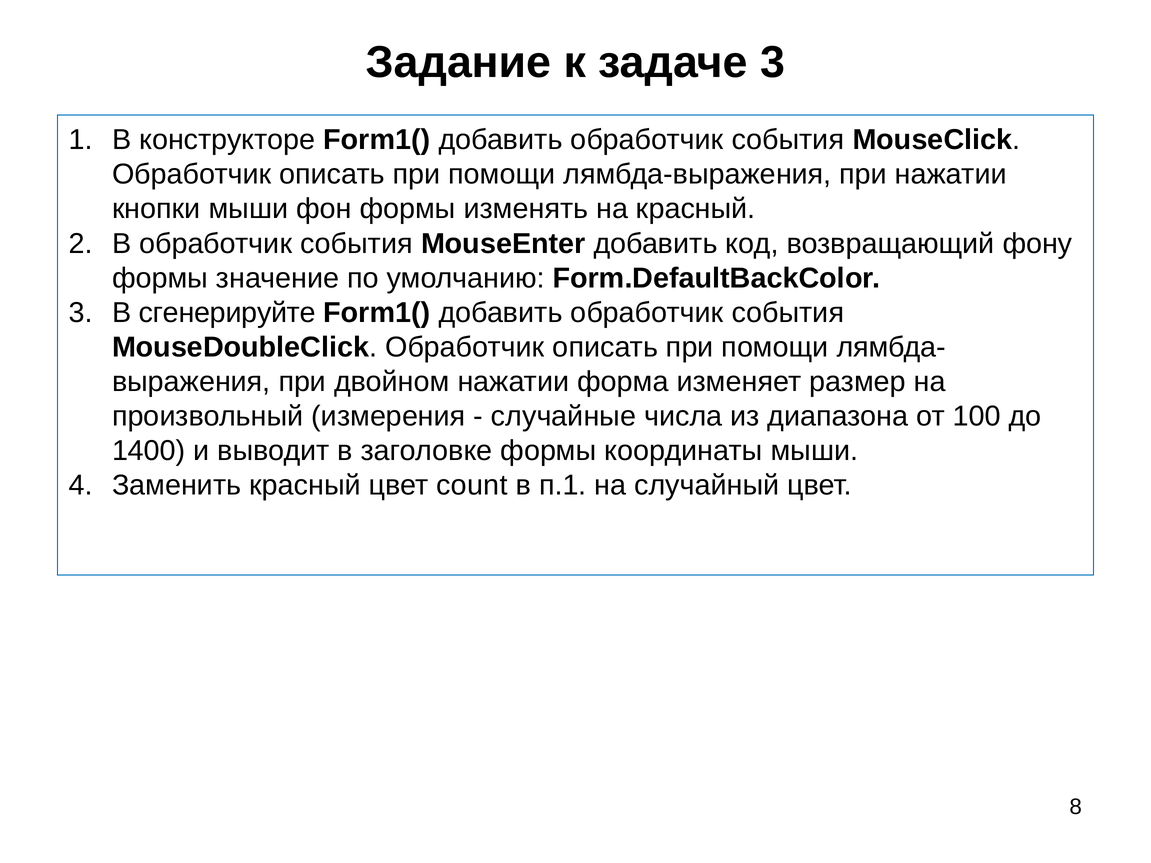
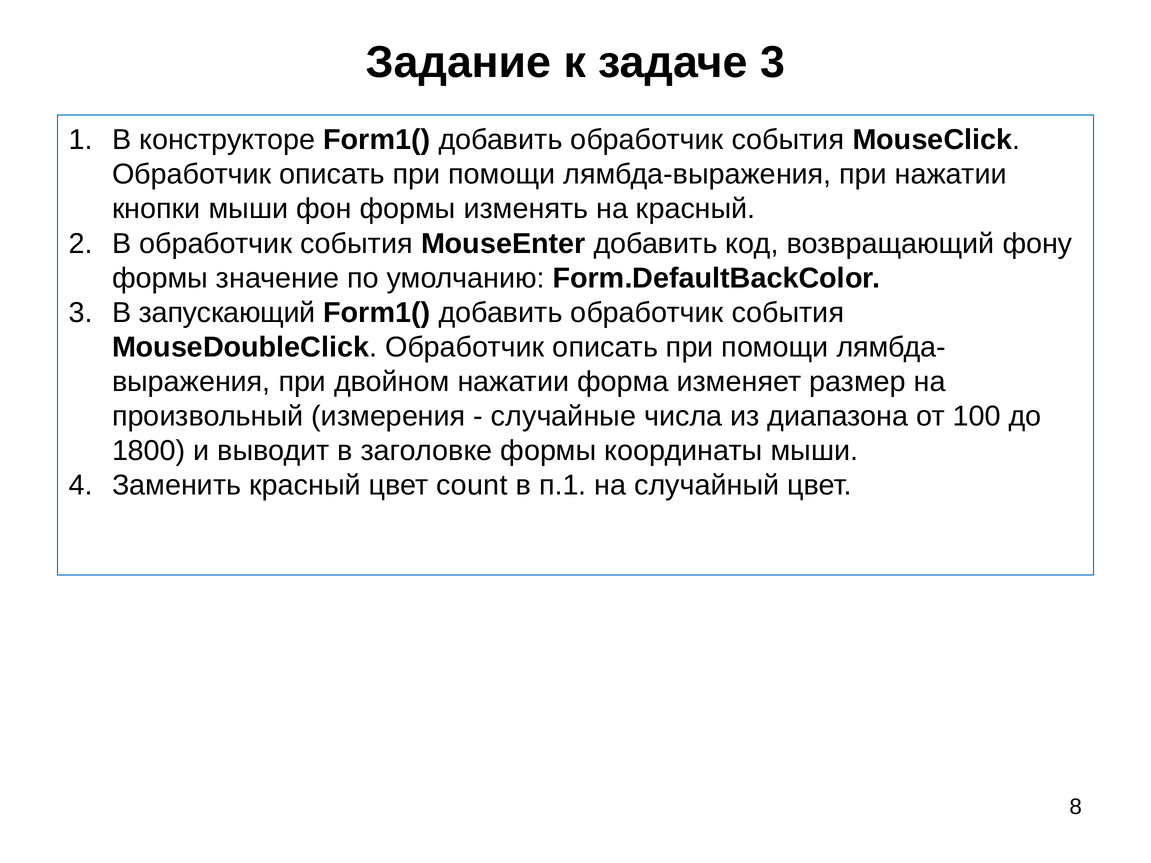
сгенерируйте: сгенерируйте -> запускающий
1400: 1400 -> 1800
